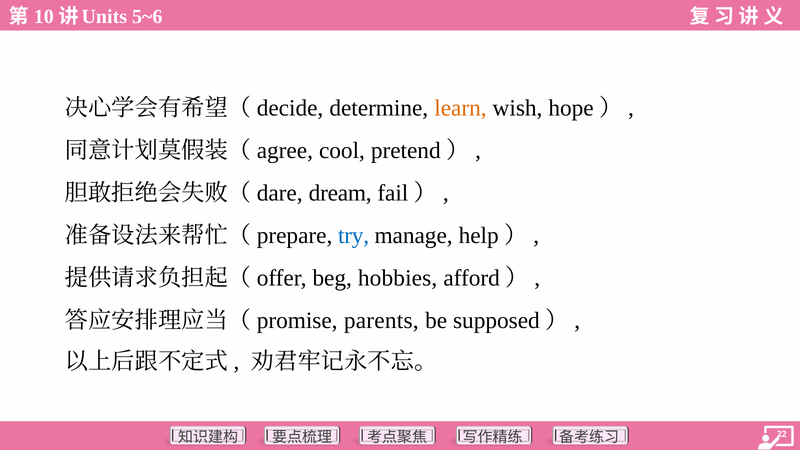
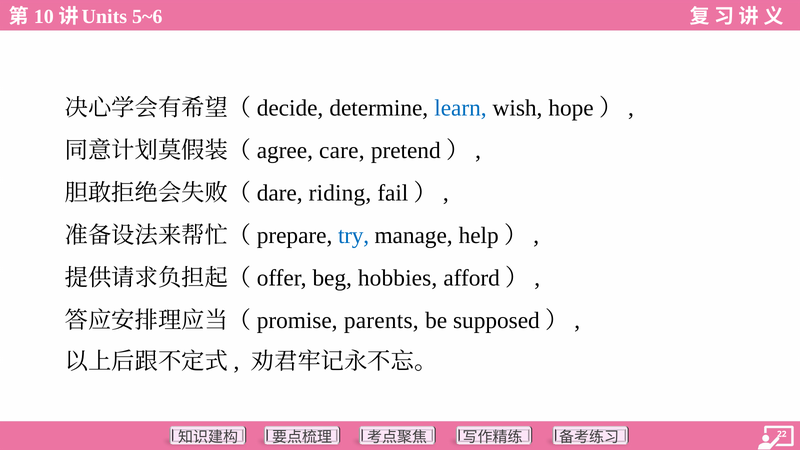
learn colour: orange -> blue
cool: cool -> care
dream: dream -> riding
